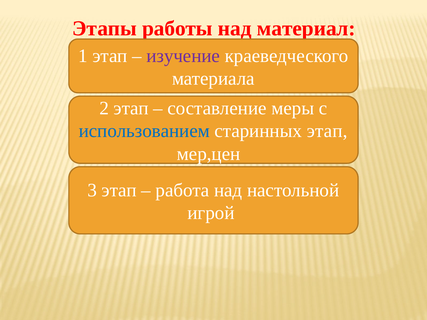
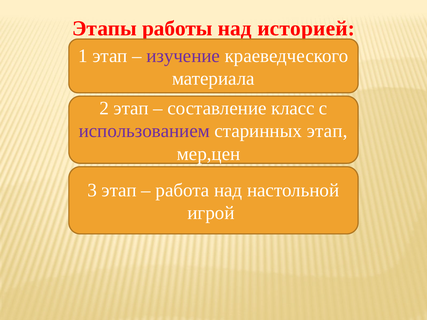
материал: материал -> историей
меры: меры -> класс
использованием colour: blue -> purple
